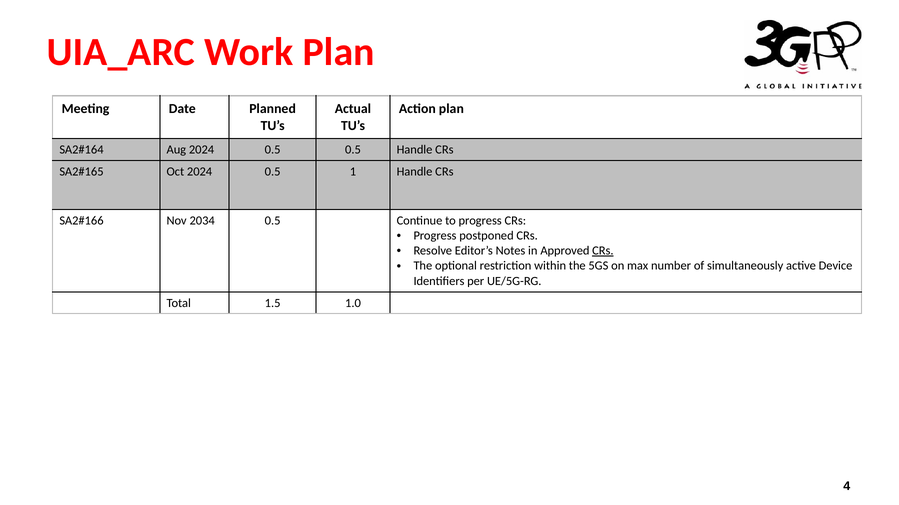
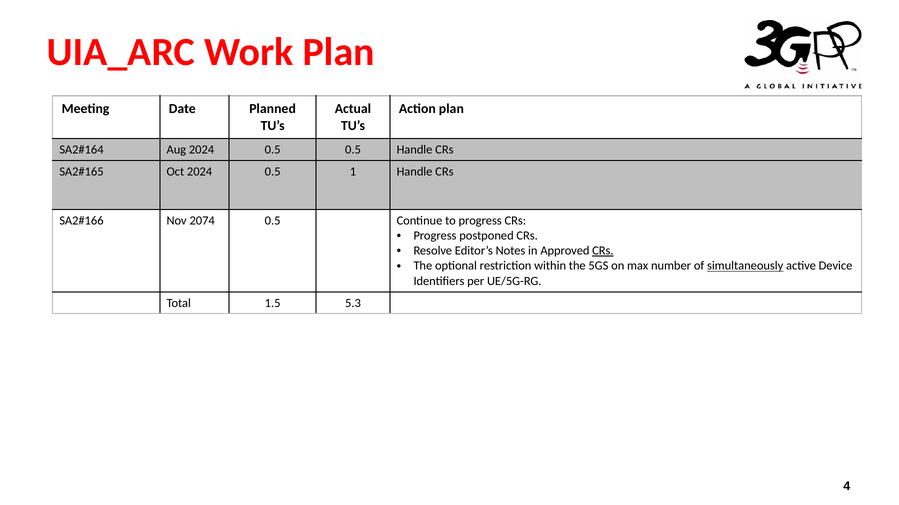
2034: 2034 -> 2074
simultaneously underline: none -> present
1.0: 1.0 -> 5.3
